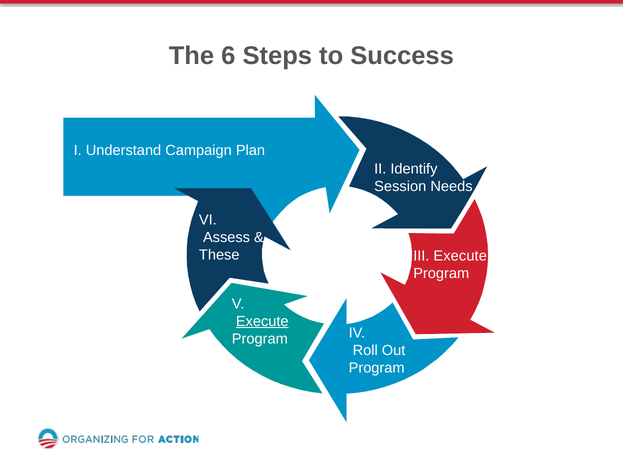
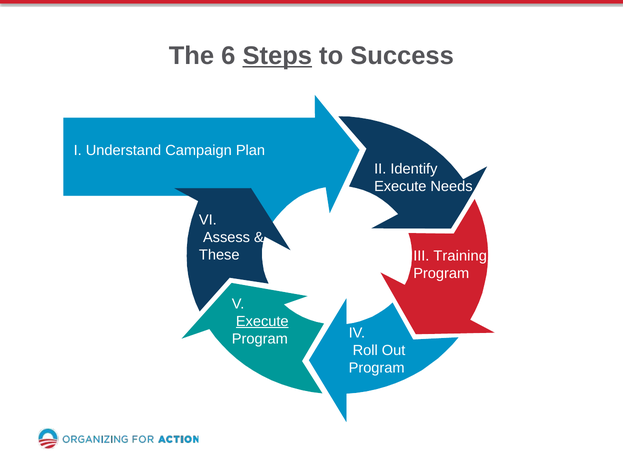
Steps underline: none -> present
Session at (400, 187): Session -> Execute
III Execute: Execute -> Training
